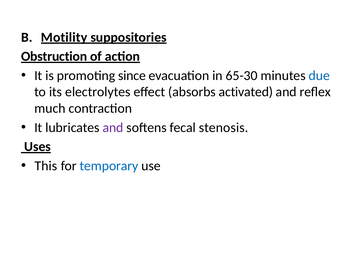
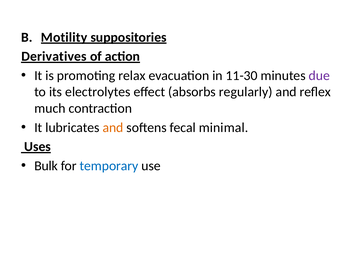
Obstruction: Obstruction -> Derivatives
since: since -> relax
65-30: 65-30 -> 11-30
due colour: blue -> purple
activated: activated -> regularly
and at (113, 128) colour: purple -> orange
stenosis: stenosis -> minimal
This: This -> Bulk
